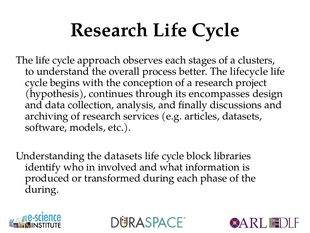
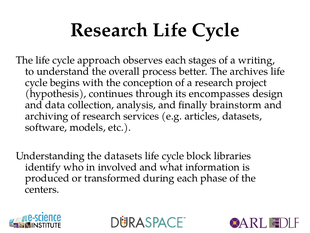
clusters: clusters -> writing
lifecycle: lifecycle -> archives
discussions: discussions -> brainstorm
during at (42, 189): during -> centers
